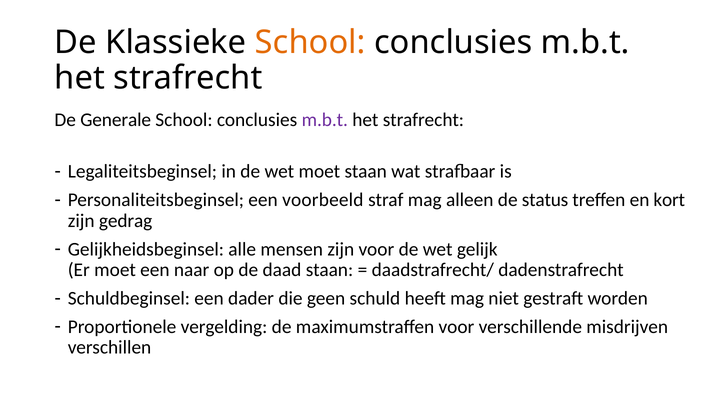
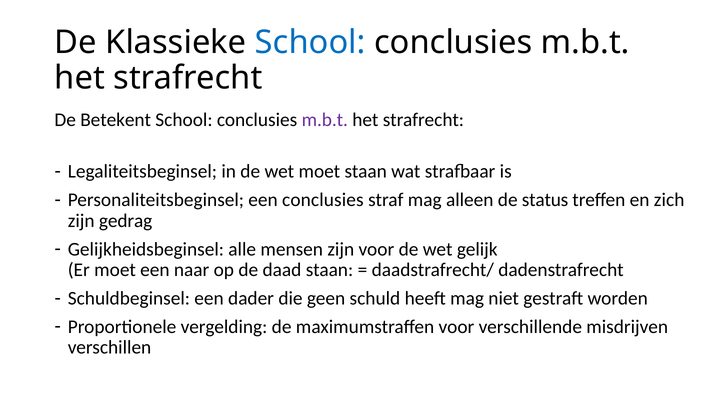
School at (310, 42) colour: orange -> blue
Generale: Generale -> Betekent
een voorbeeld: voorbeeld -> conclusies
kort: kort -> zich
